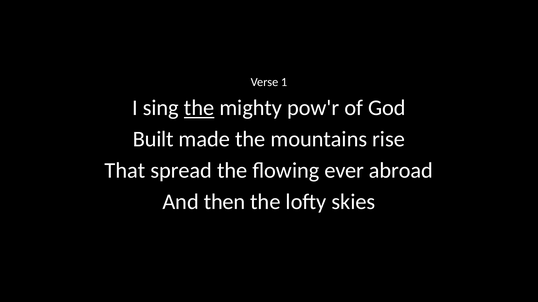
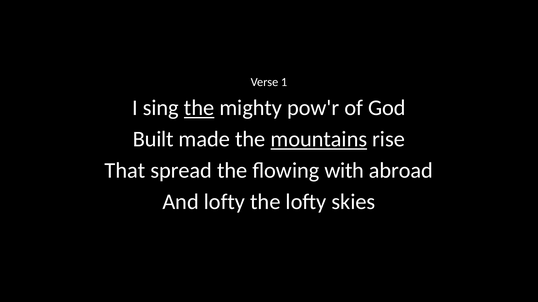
mountains underline: none -> present
ever: ever -> with
And then: then -> lofty
